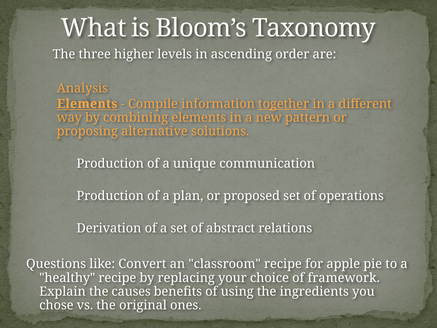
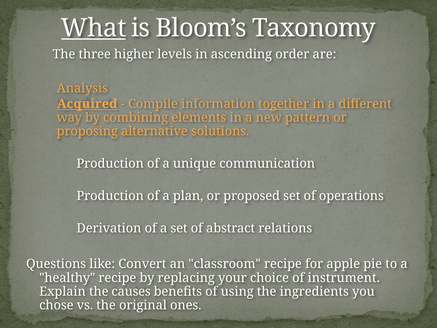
What underline: none -> present
Elements at (87, 104): Elements -> Acquired
framework: framework -> instrument
